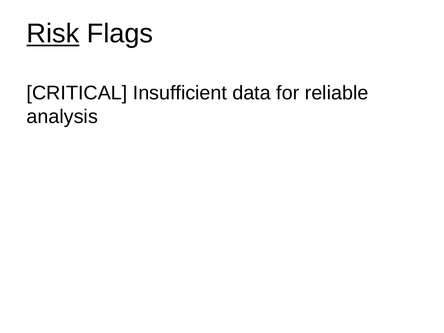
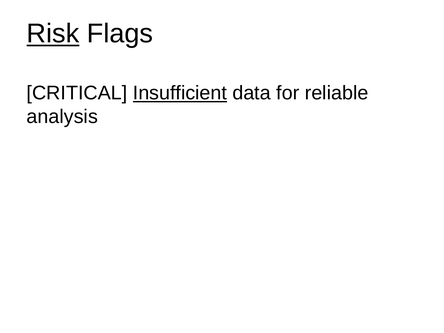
Insufficient underline: none -> present
